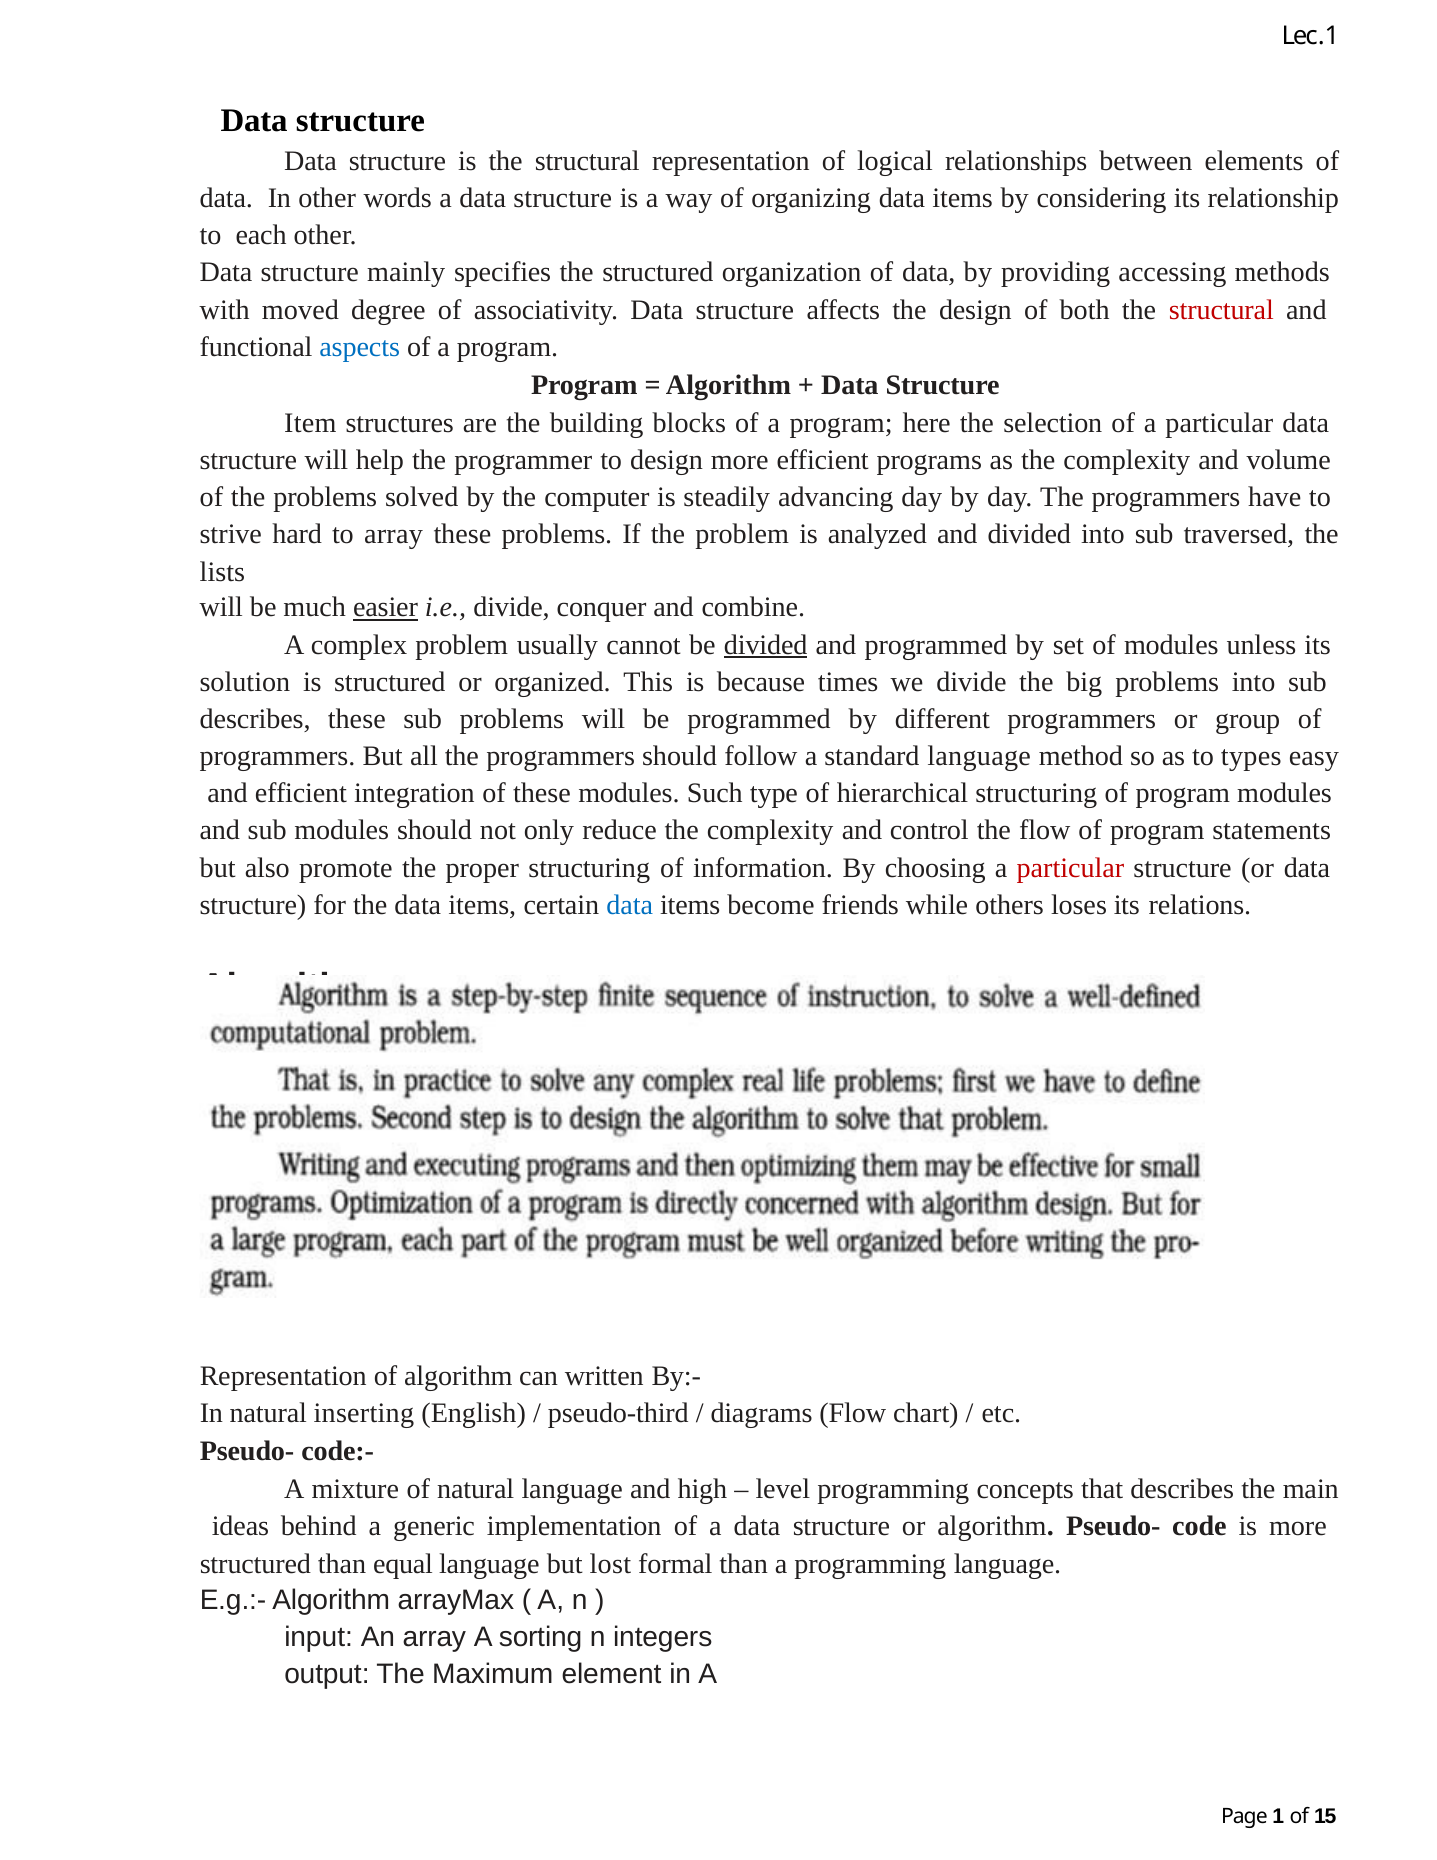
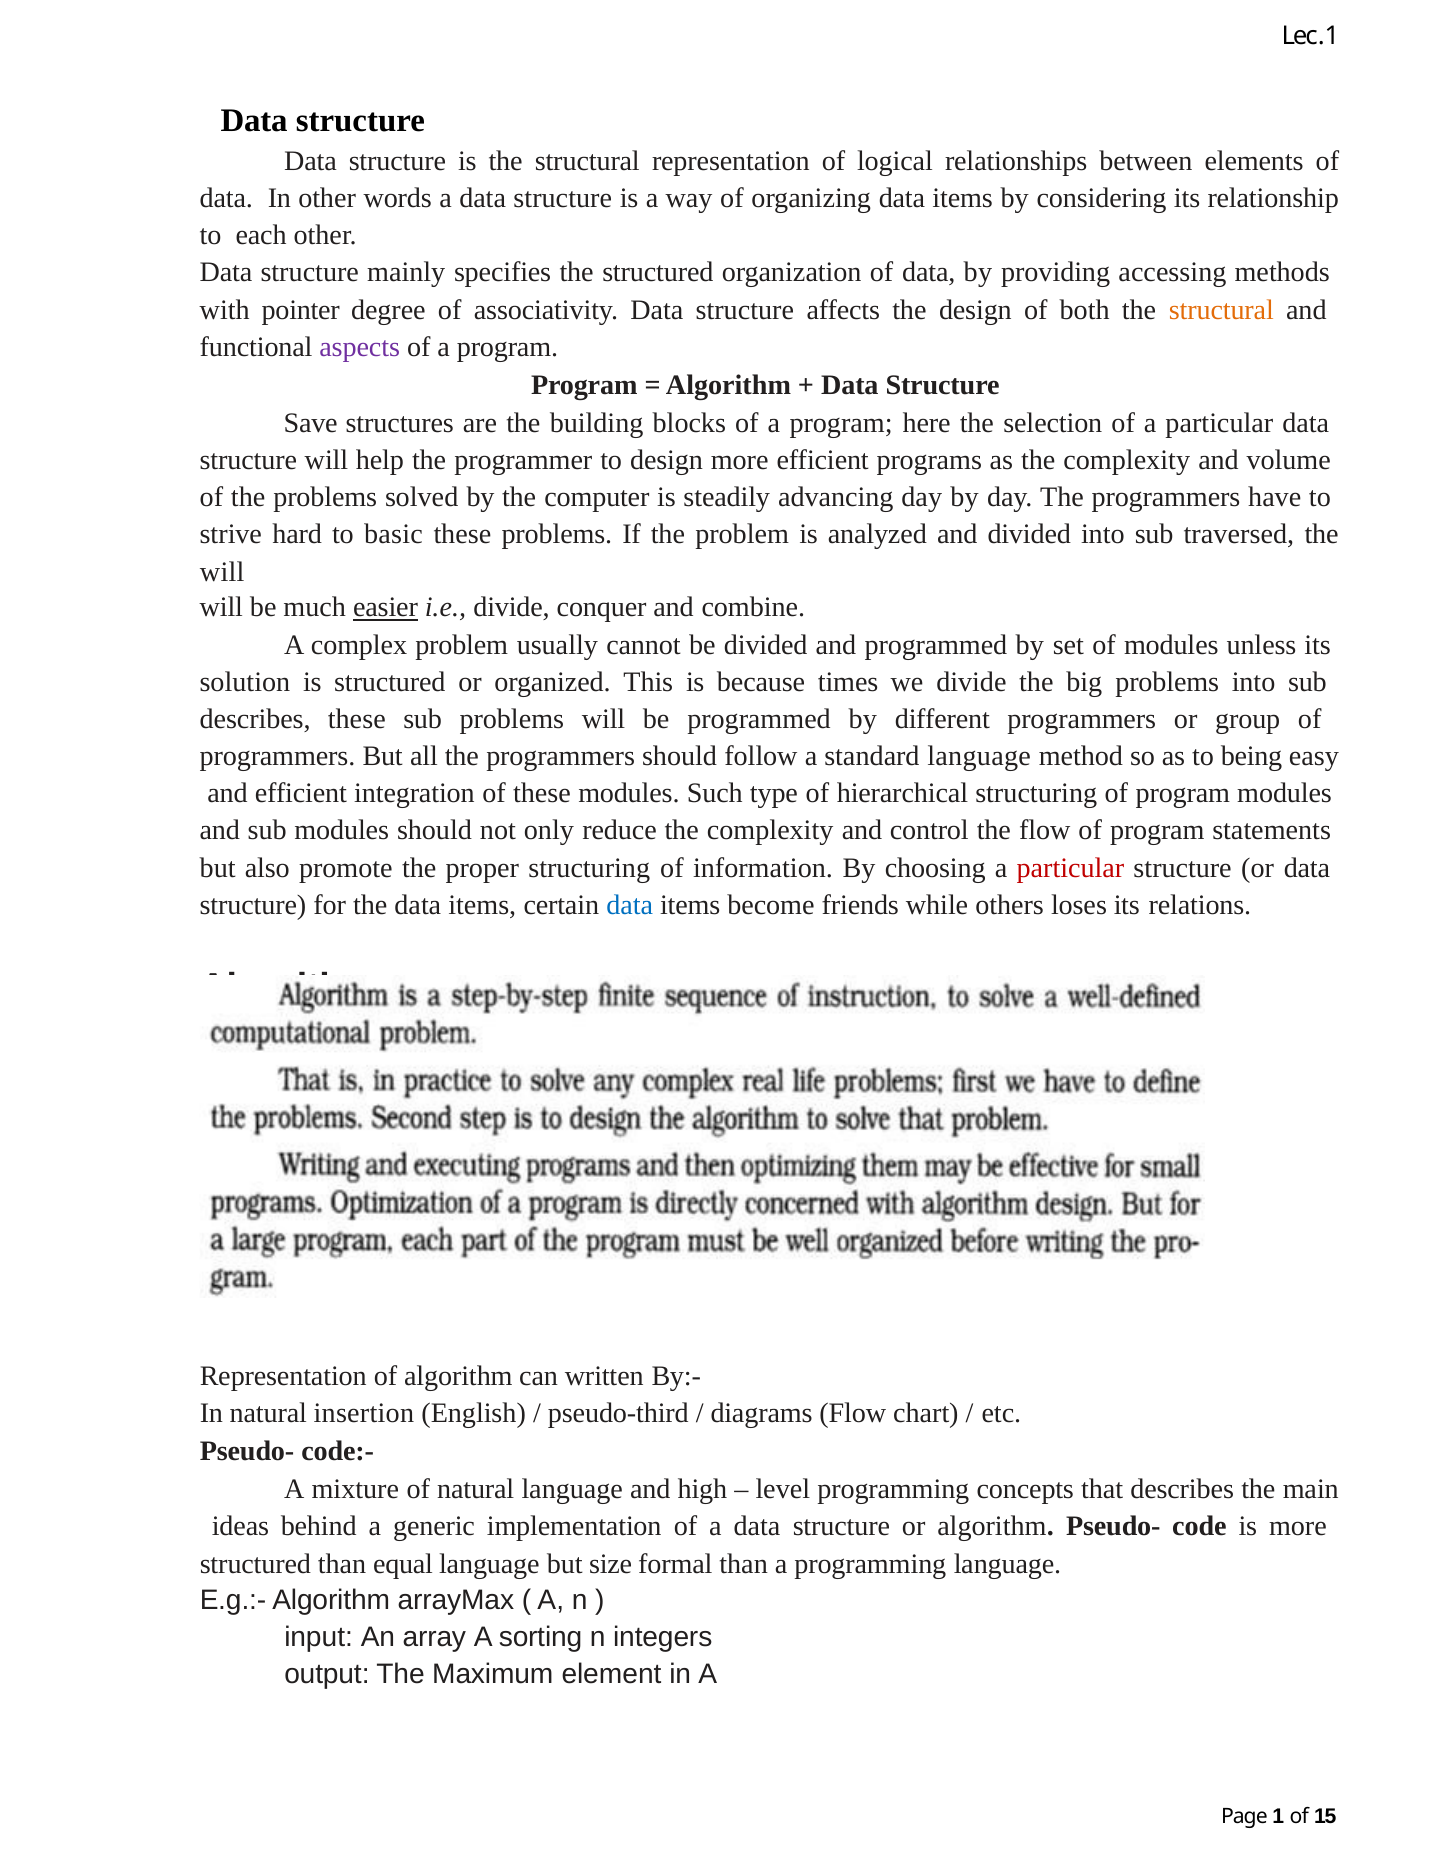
moved: moved -> pointer
structural at (1221, 310) colour: red -> orange
aspects colour: blue -> purple
Item: Item -> Save
to array: array -> basic
lists at (222, 572): lists -> will
divided at (766, 645) underline: present -> none
types: types -> being
inserting: inserting -> insertion
lost: lost -> size
